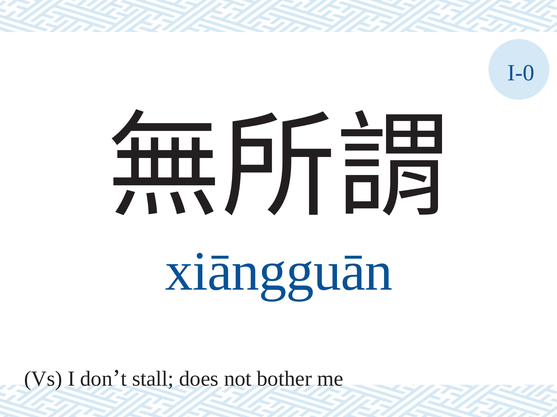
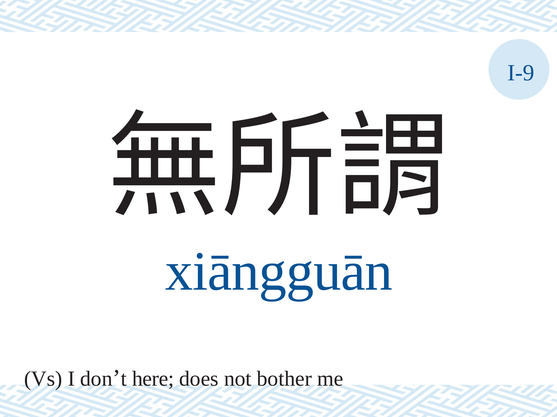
I-0: I-0 -> I-9
stall: stall -> here
